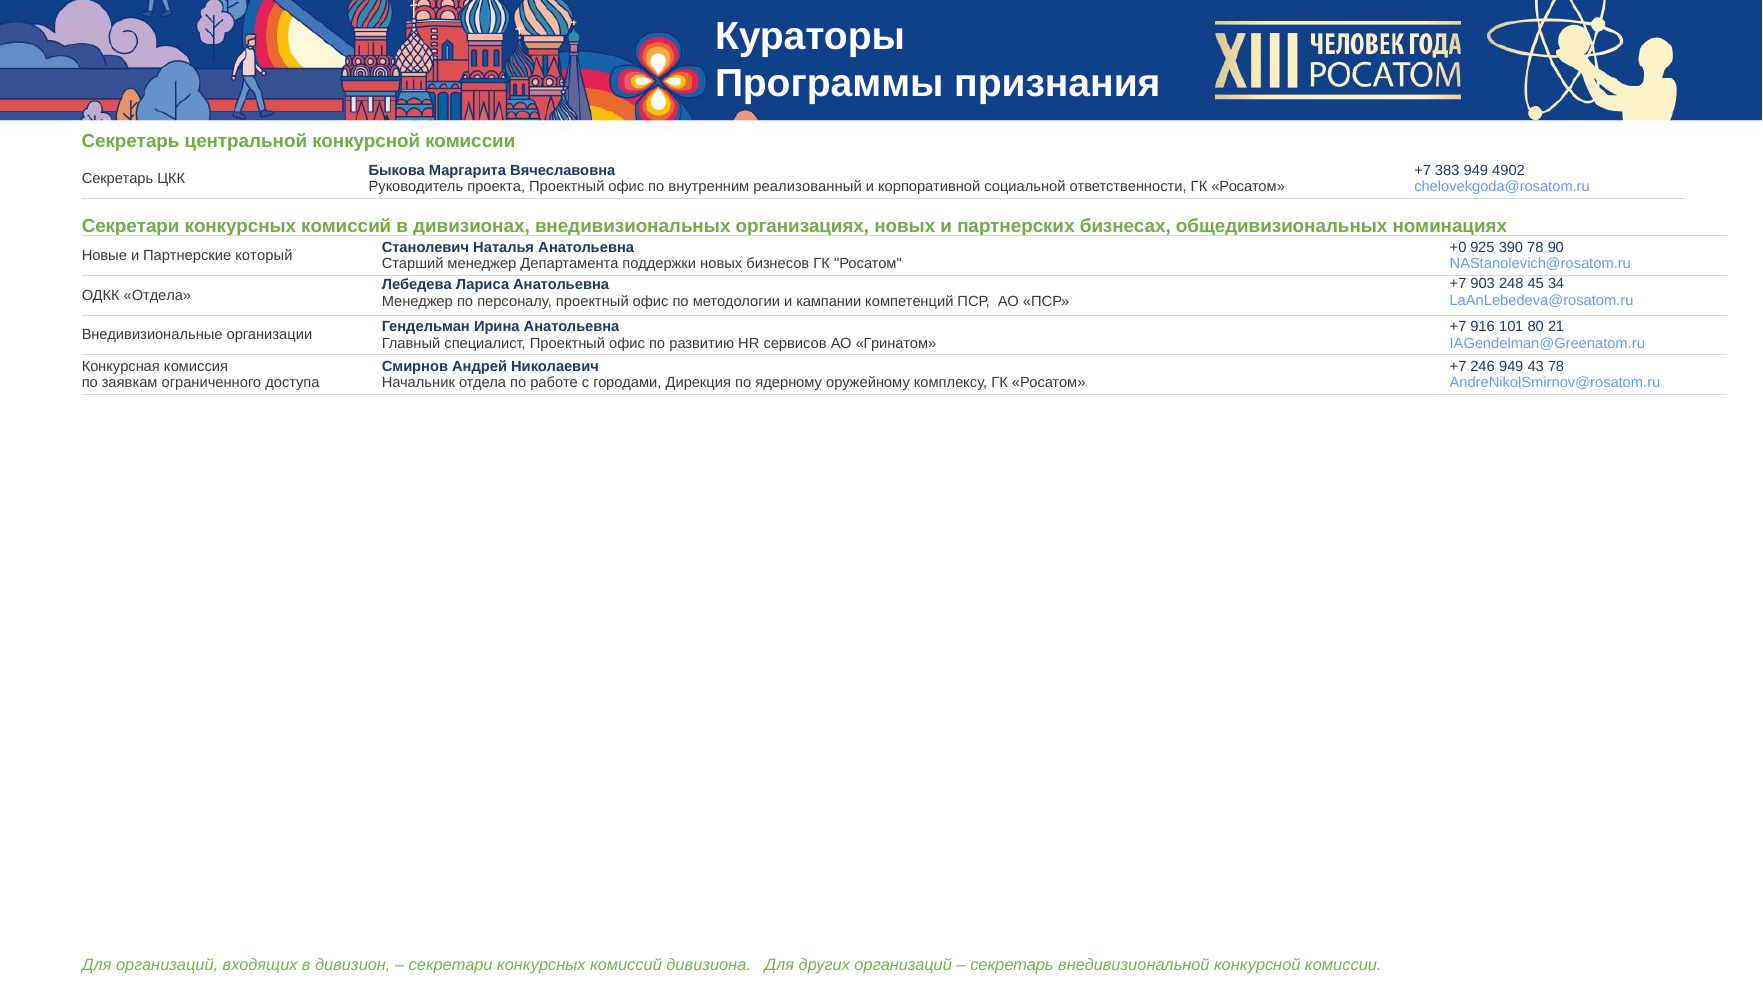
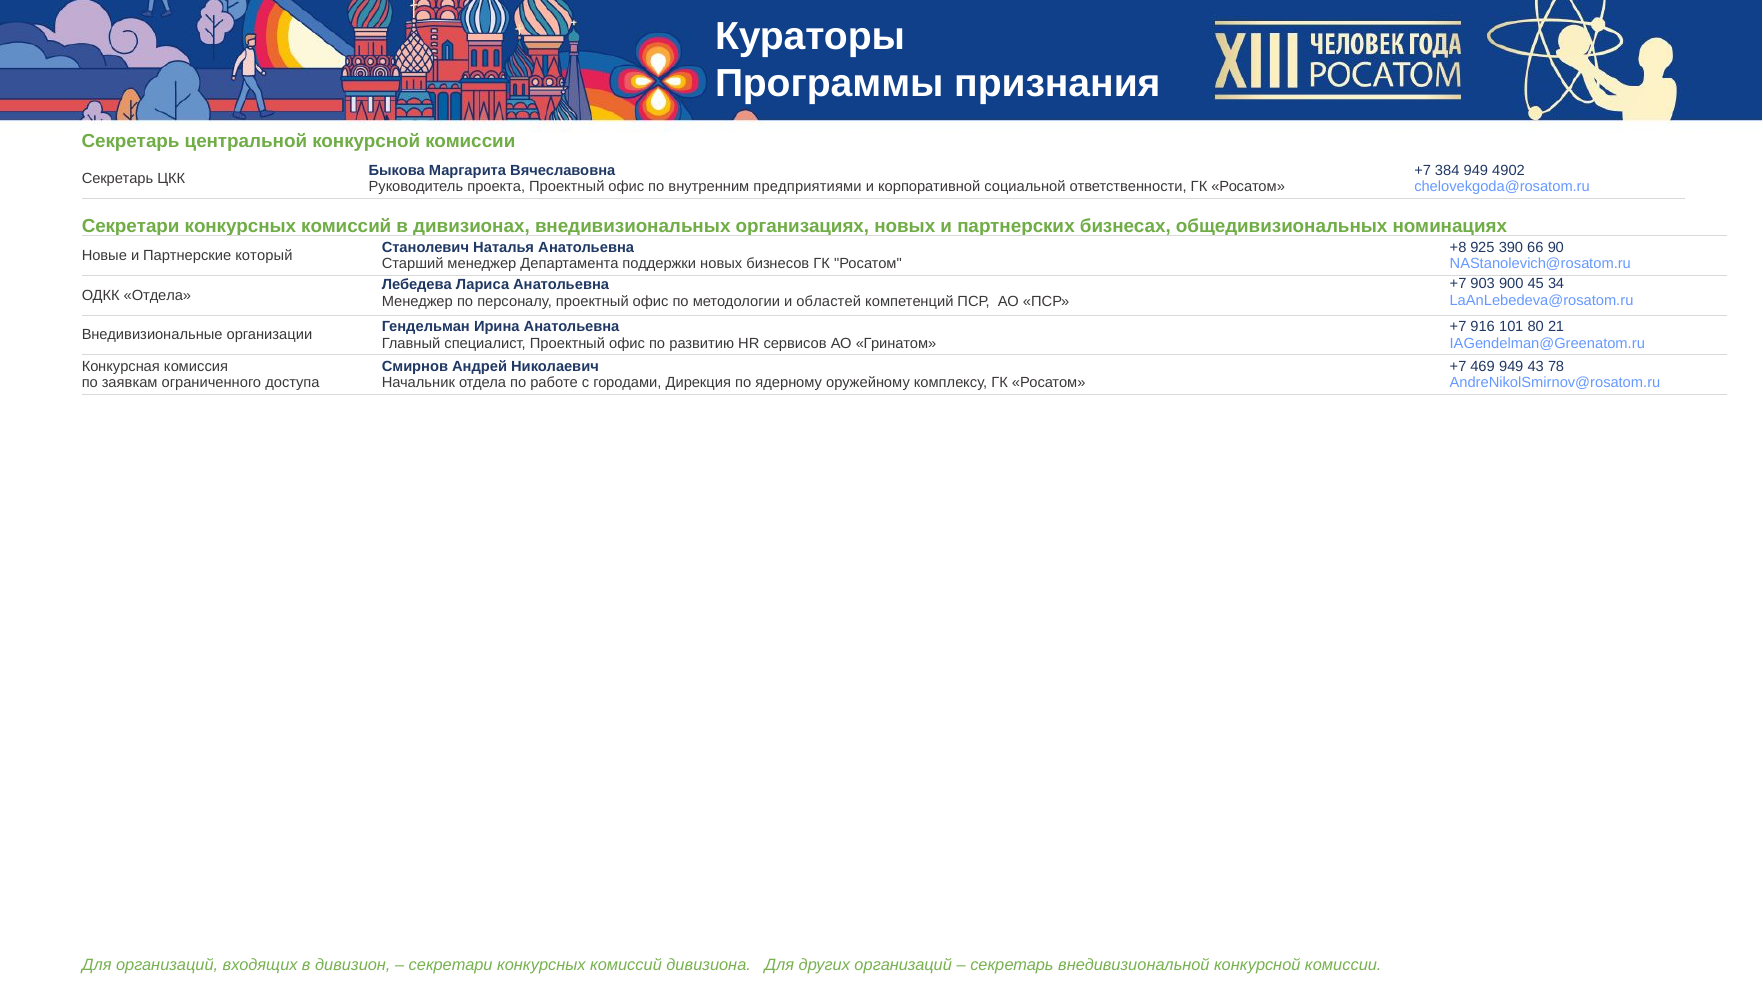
383: 383 -> 384
реализованный: реализованный -> предприятиями
+0: +0 -> +8
390 78: 78 -> 66
248: 248 -> 900
кампании: кампании -> областей
246: 246 -> 469
